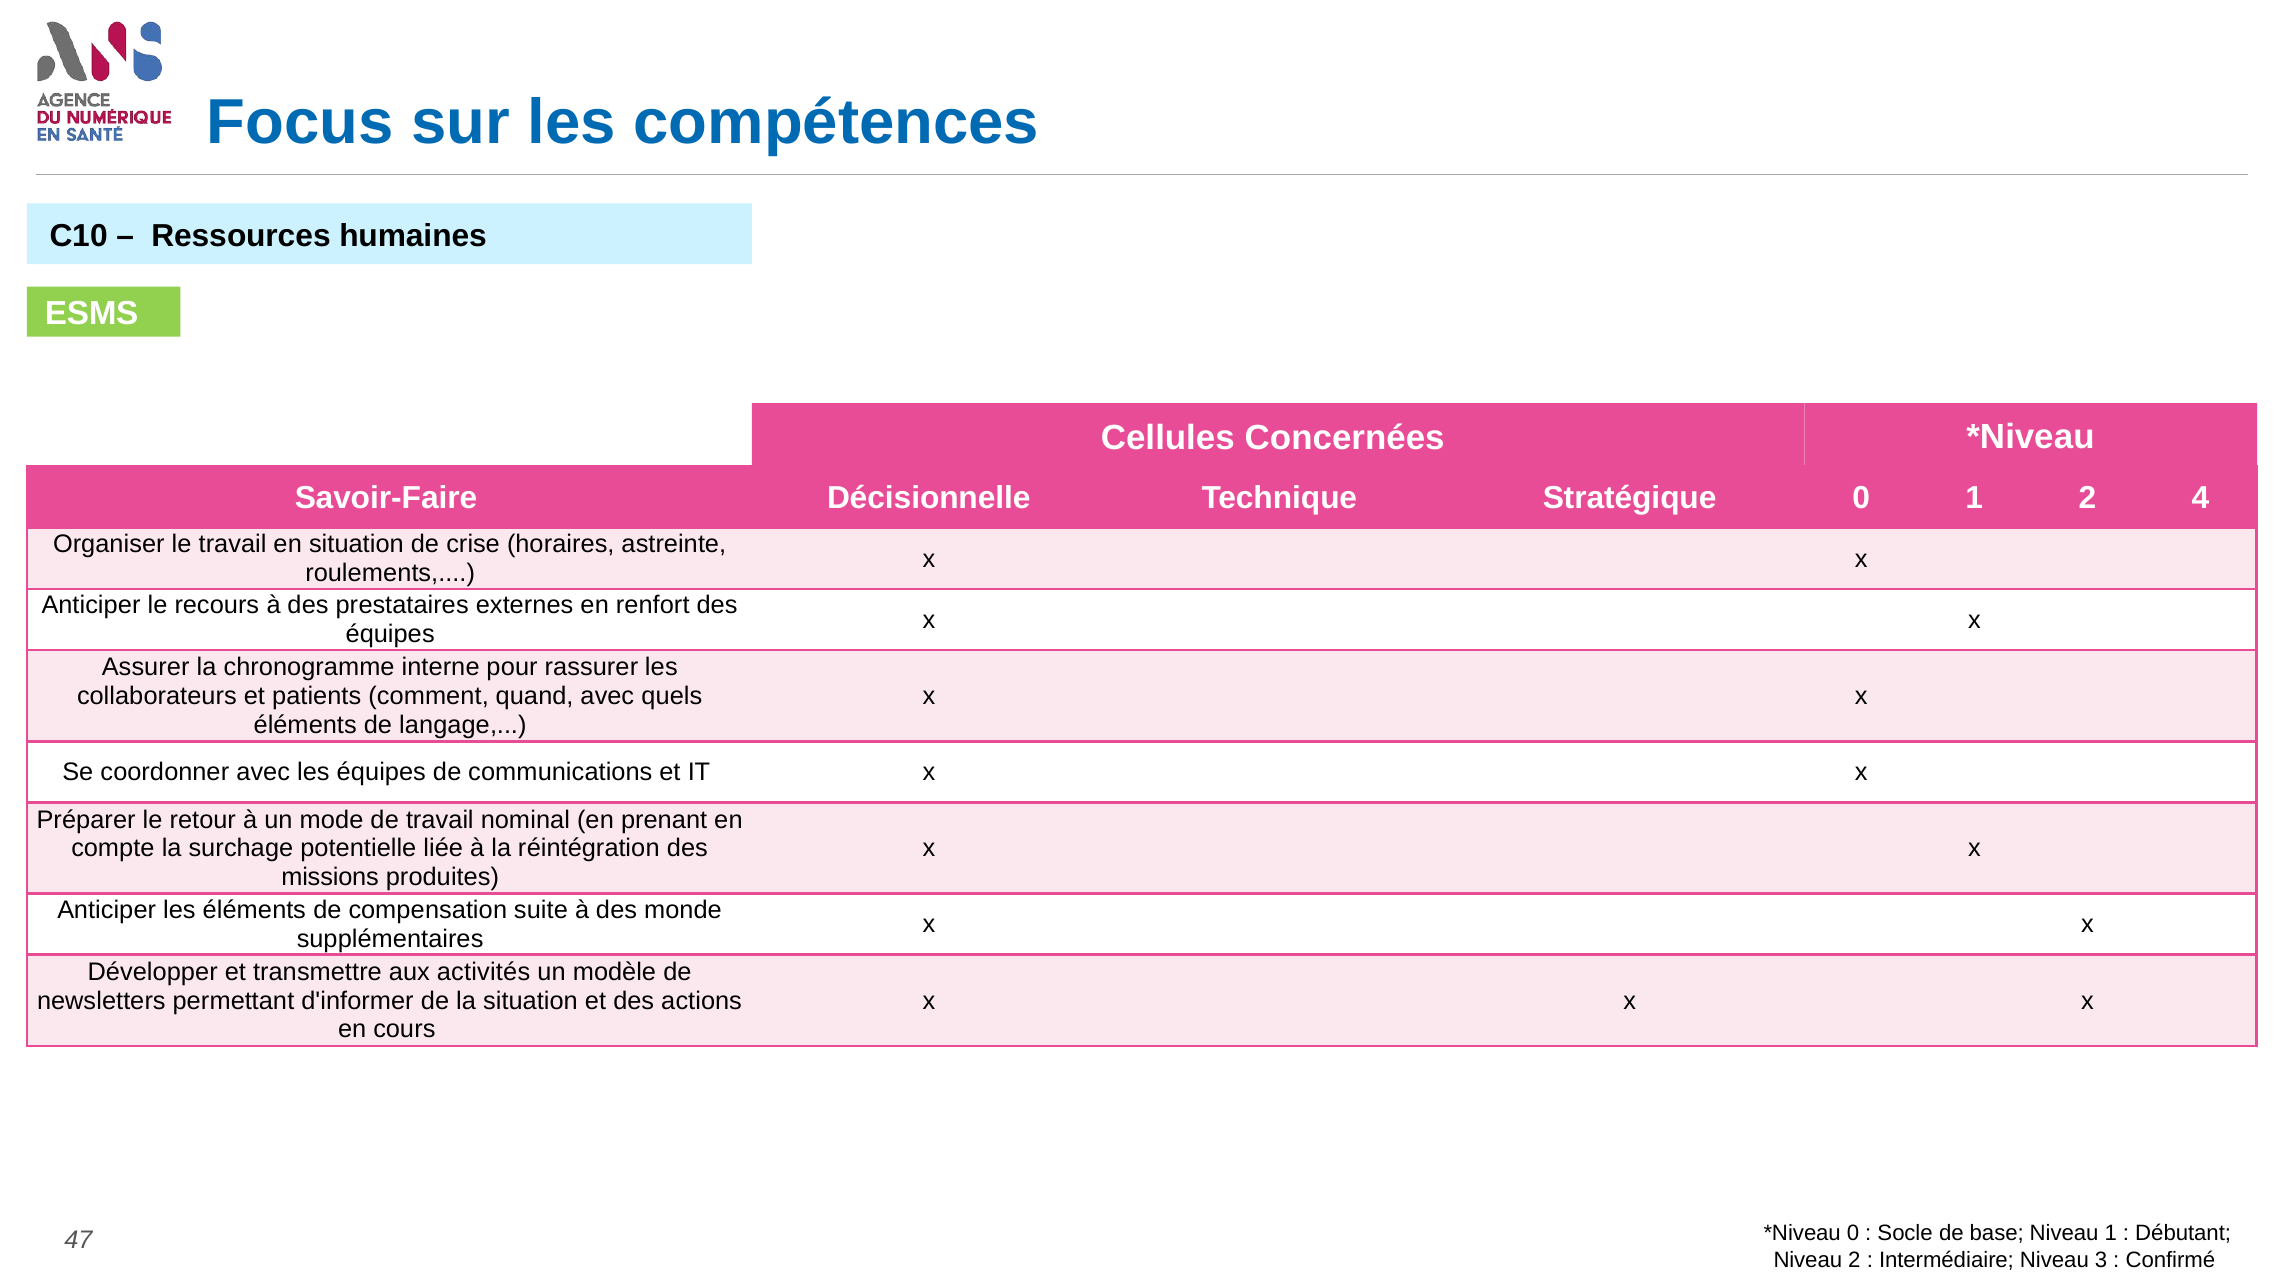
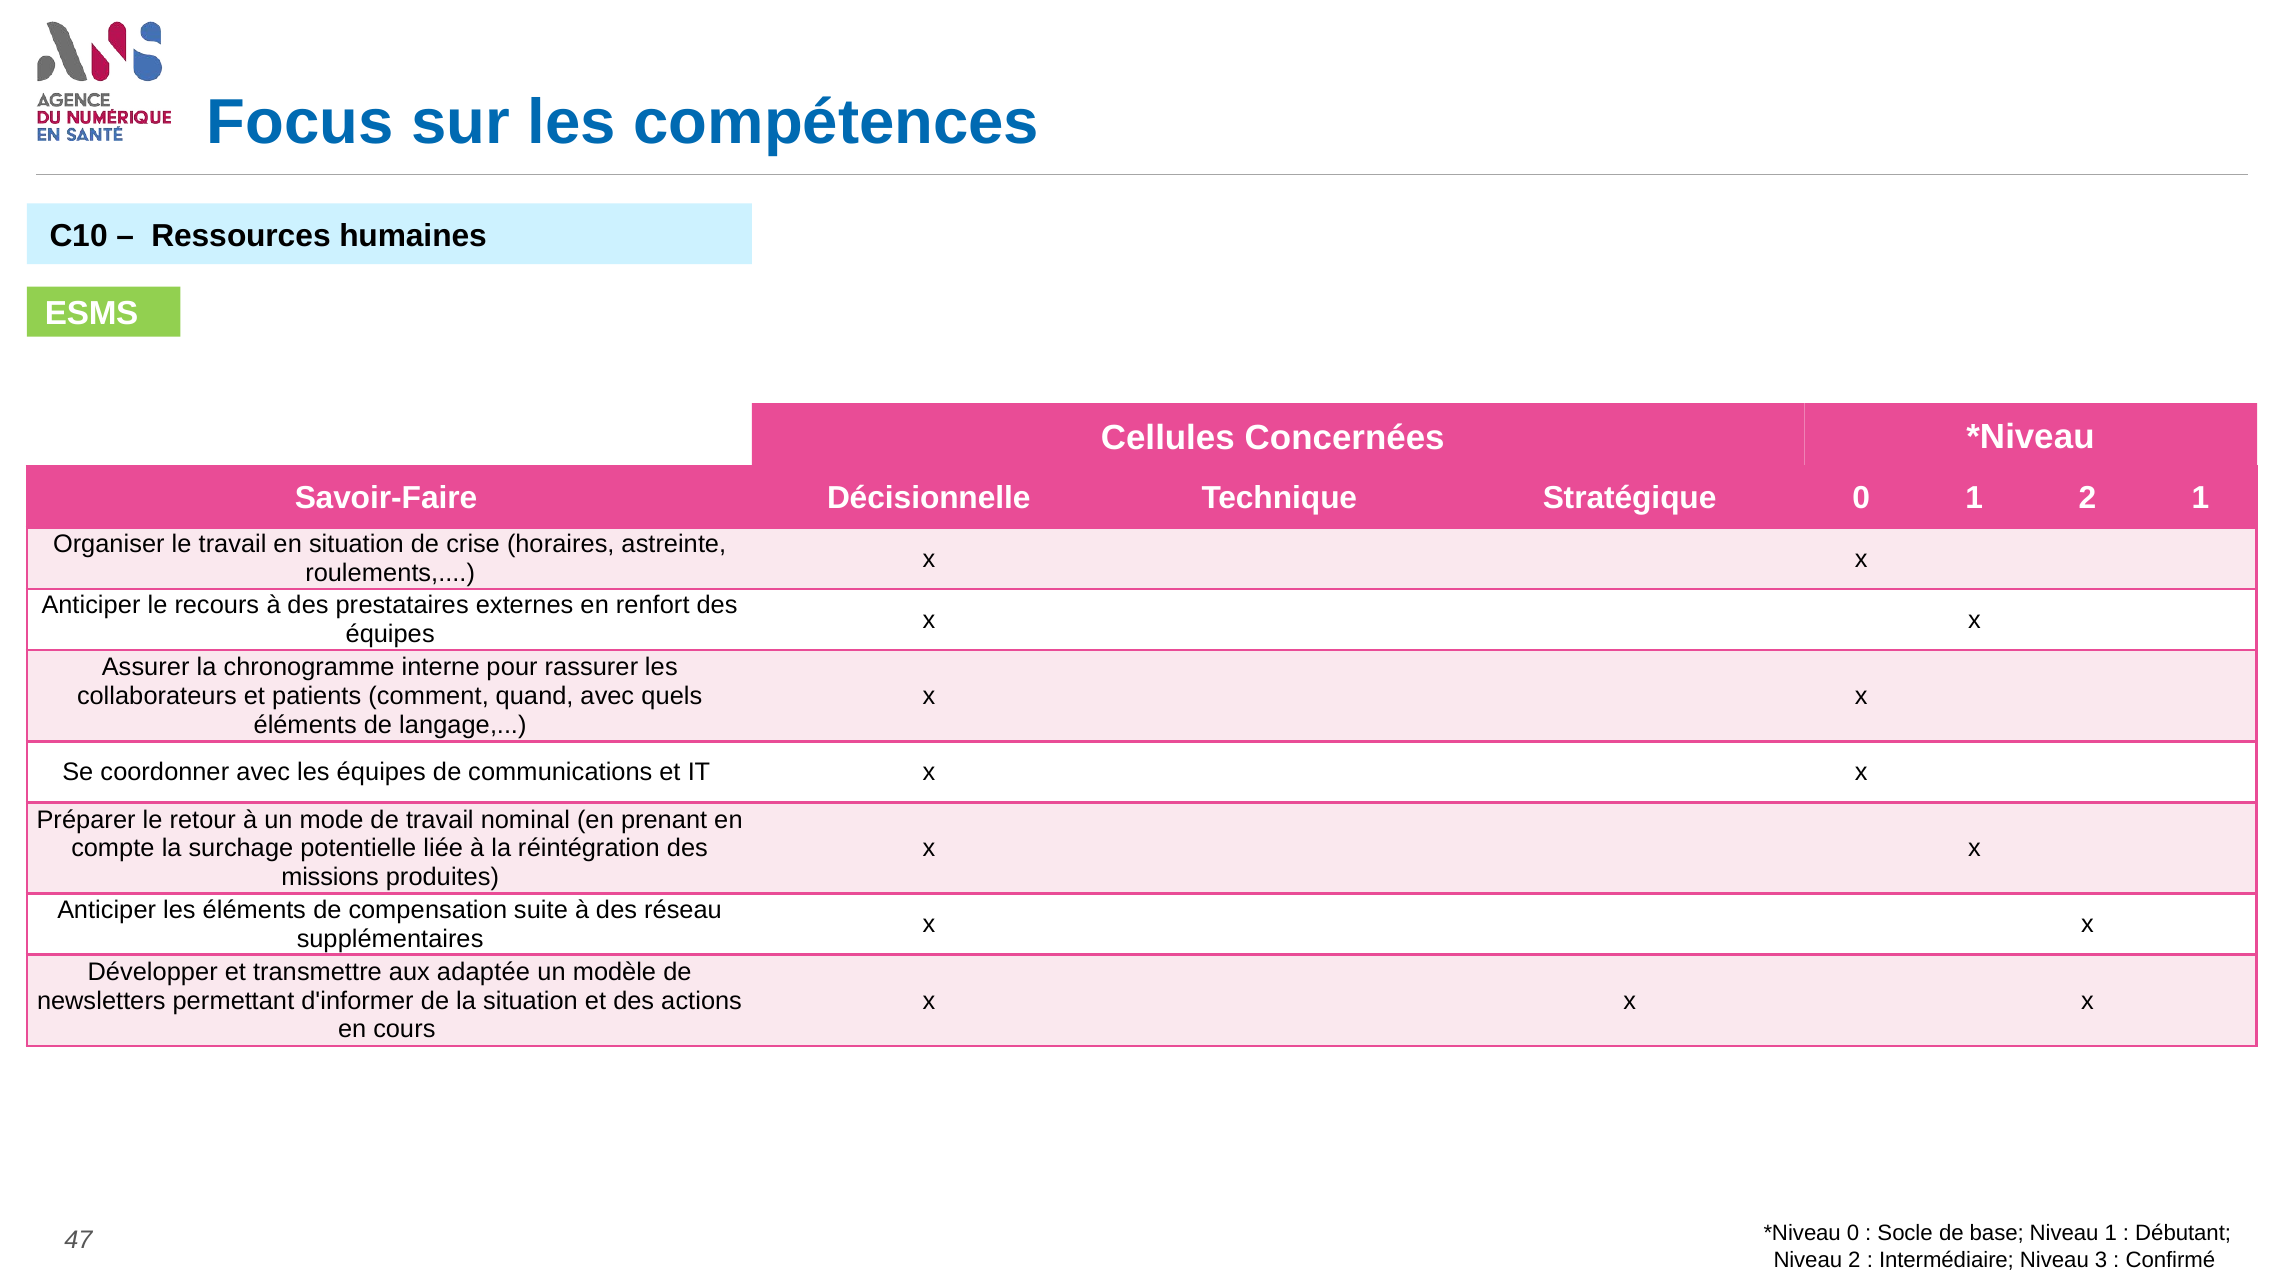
2 4: 4 -> 1
monde: monde -> réseau
activités: activités -> adaptée
